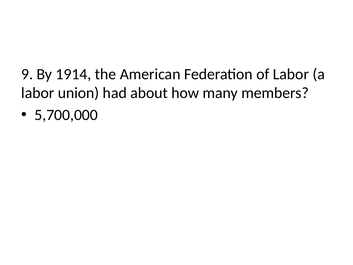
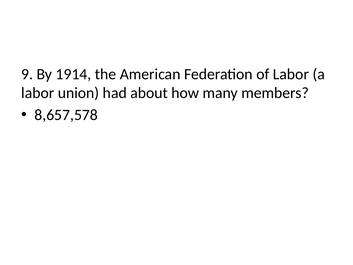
5,700,000: 5,700,000 -> 8,657,578
